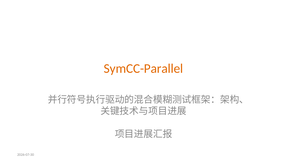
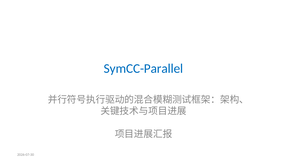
SymCC-Parallel colour: orange -> blue
